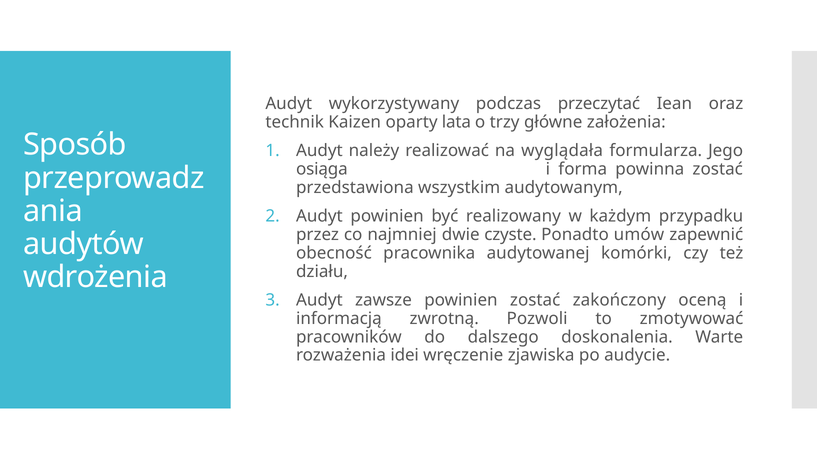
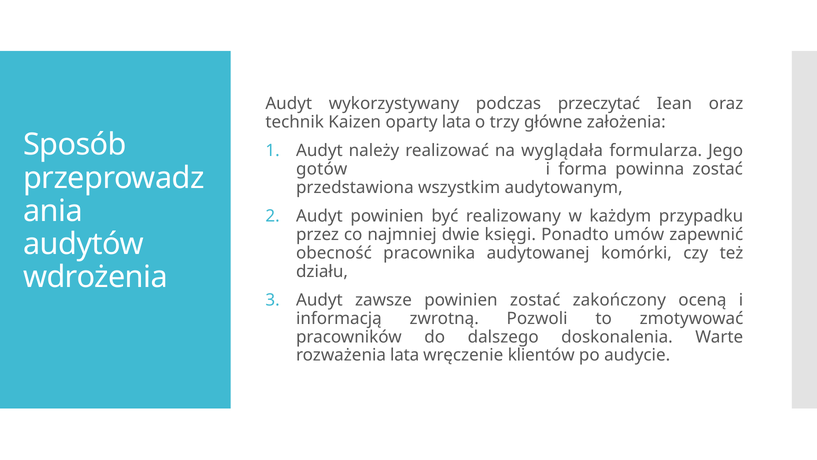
osiąga: osiąga -> gotów
czyste: czyste -> księgi
rozważenia idei: idei -> lata
zjawiska: zjawiska -> klientów
